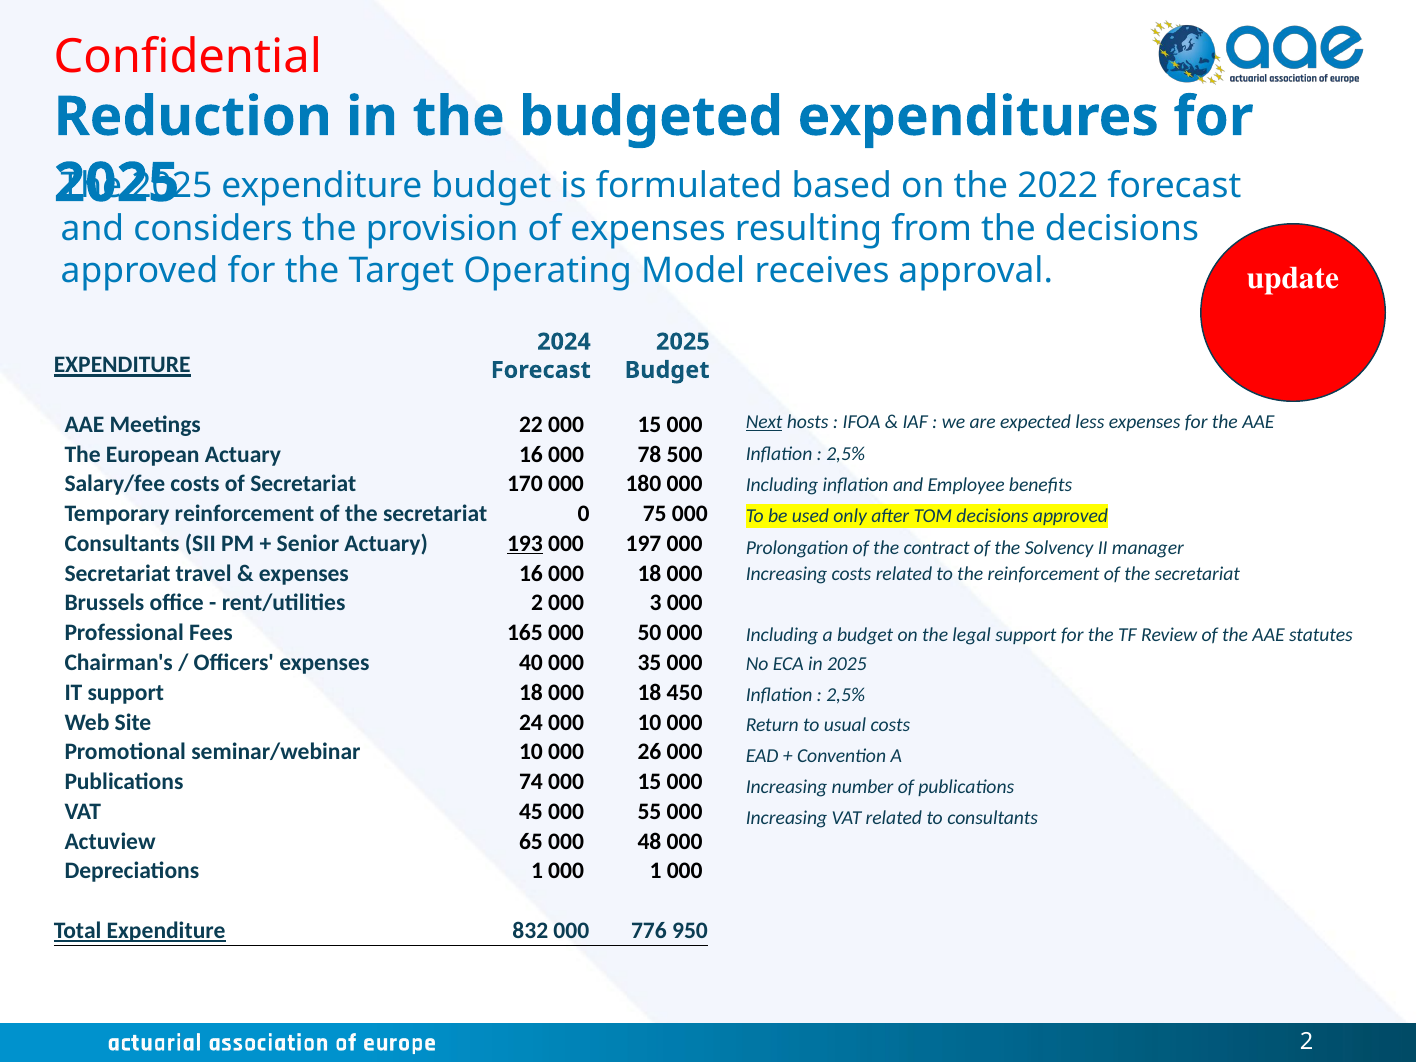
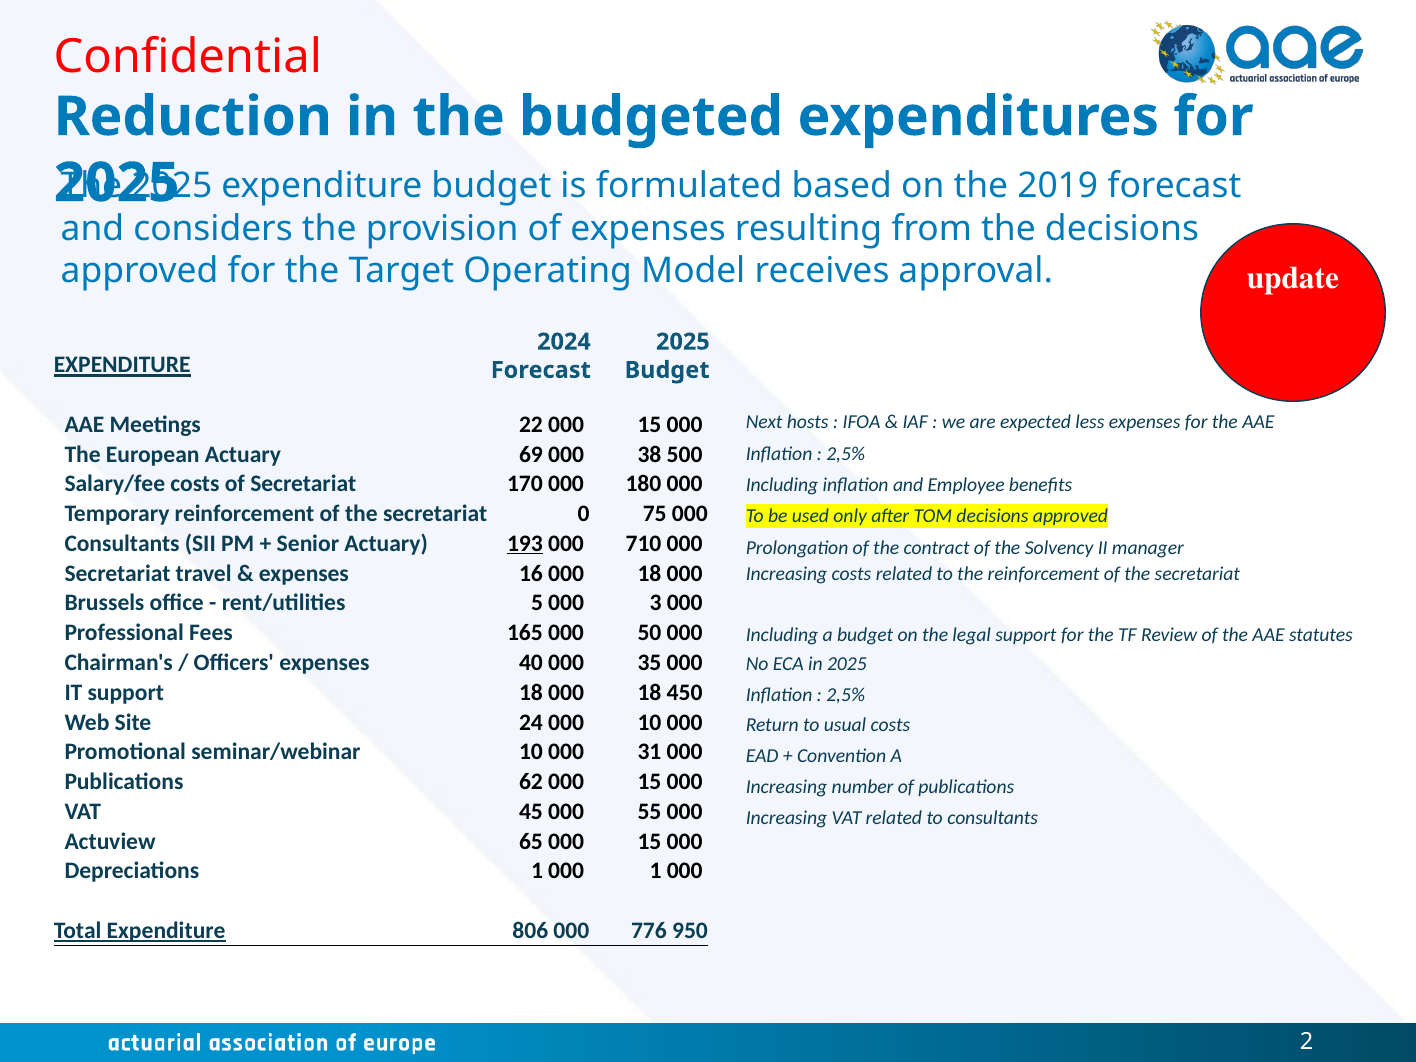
2022: 2022 -> 2019
Next underline: present -> none
Actuary 16: 16 -> 69
78: 78 -> 38
197: 197 -> 710
rent/utilities 2: 2 -> 5
26: 26 -> 31
74: 74 -> 62
65 000 48: 48 -> 15
832: 832 -> 806
